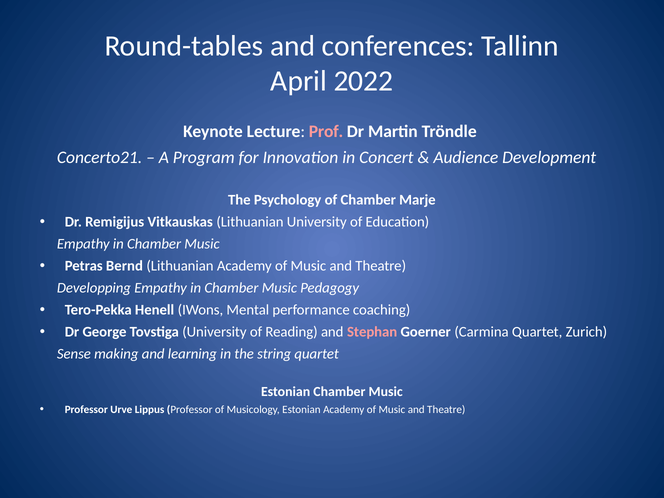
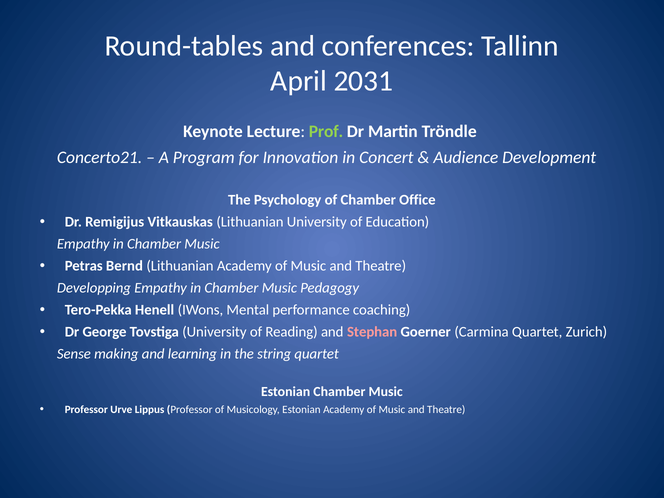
2022: 2022 -> 2031
Prof colour: pink -> light green
Marje: Marje -> Office
